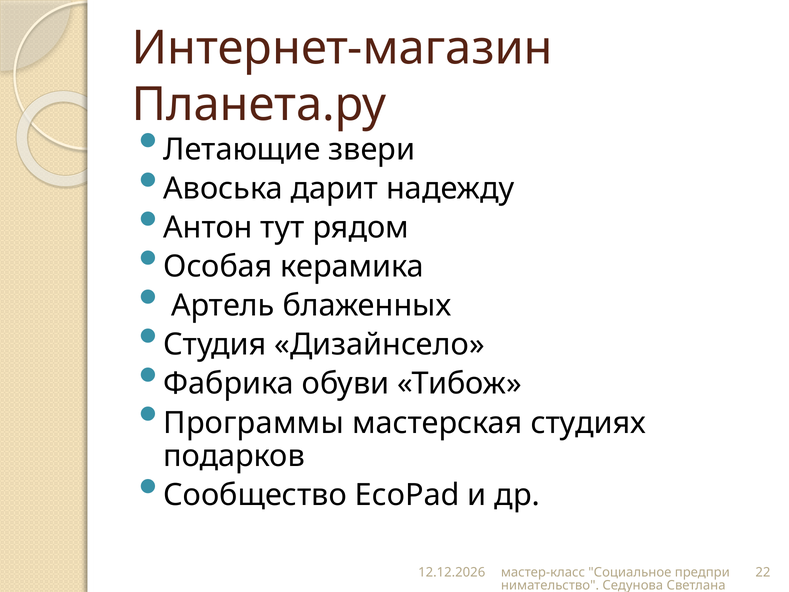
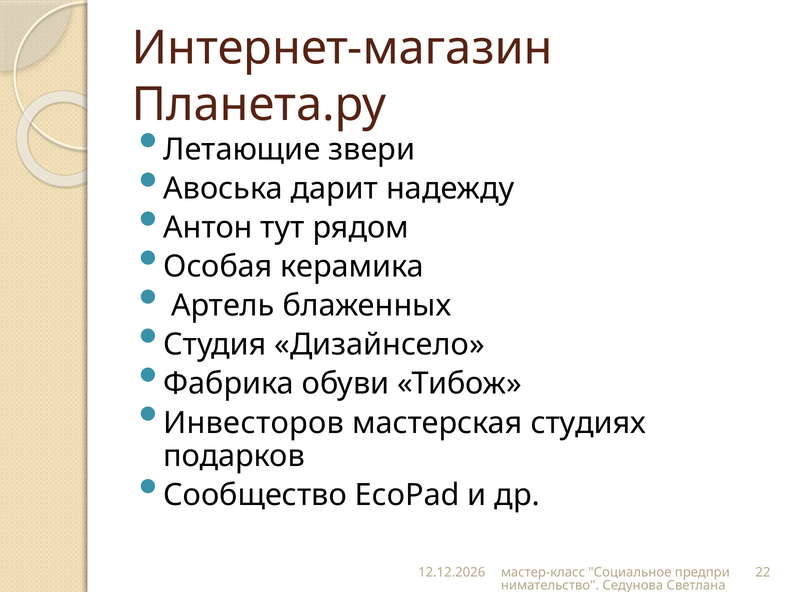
Программы: Программы -> Инвесторов
